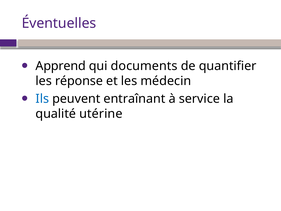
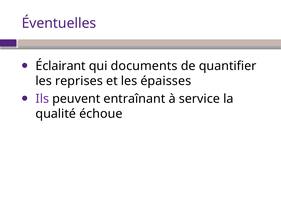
Apprend: Apprend -> Éclairant
réponse: réponse -> reprises
médecin: médecin -> épaisses
Ils colour: blue -> purple
utérine: utérine -> échoue
